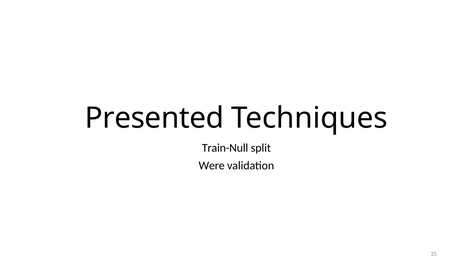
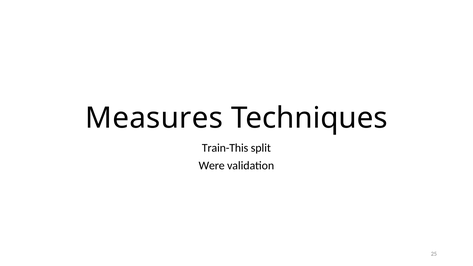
Presented: Presented -> Measures
Train-Null: Train-Null -> Train-This
